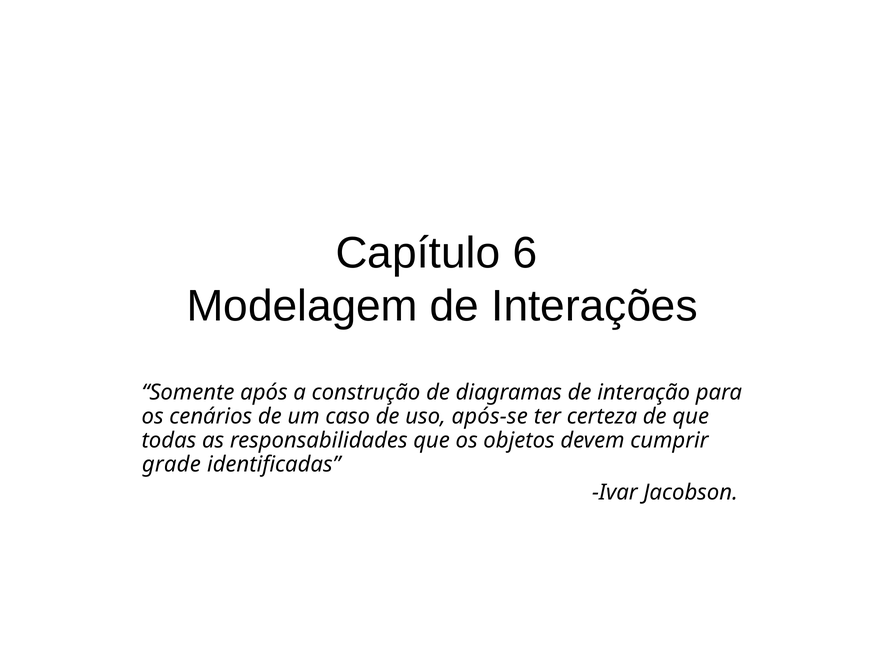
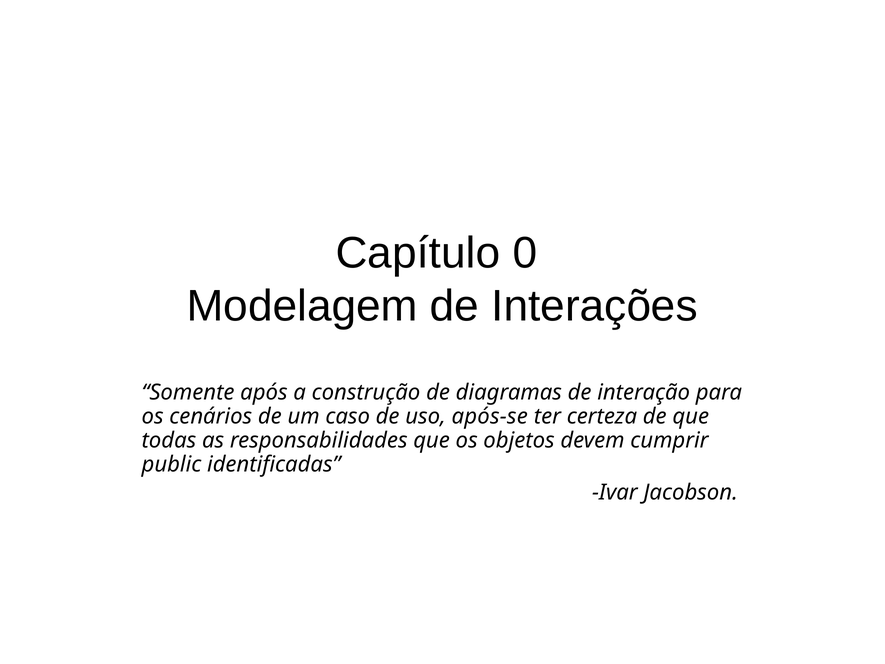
6: 6 -> 0
grade: grade -> public
